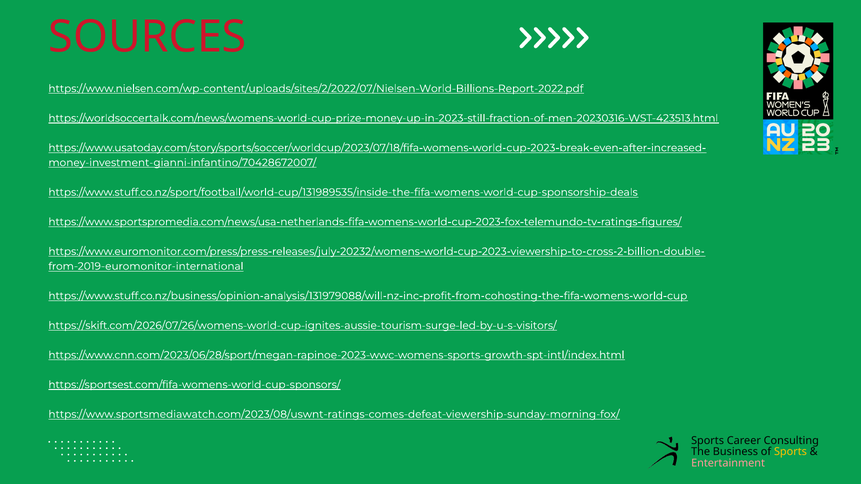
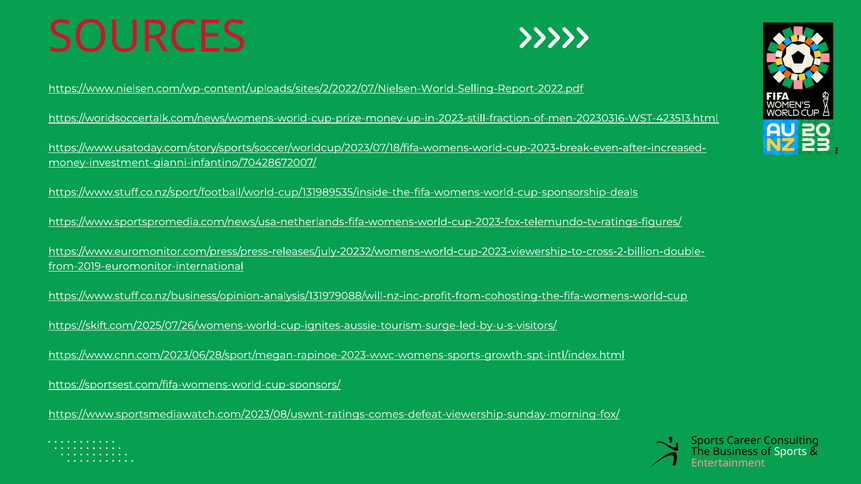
https://www.nielsen.com/wp-content/uploads/sites/2/2022/07/Nielsen-World-Billions-Report-2022.pdf: https://www.nielsen.com/wp-content/uploads/sites/2/2022/07/Nielsen-World-Billions-Report-2022.pdf -> https://www.nielsen.com/wp-content/uploads/sites/2/2022/07/Nielsen-World-Selling-Report-2022.pdf
https://skift.com/2026/07/26/womens-world-cup-ignites-aussie-tourism-surge-led-by-u-s-visitors/: https://skift.com/2026/07/26/womens-world-cup-ignites-aussie-tourism-surge-led-by-u-s-visitors/ -> https://skift.com/2025/07/26/womens-world-cup-ignites-aussie-tourism-surge-led-by-u-s-visitors/
Sports at (790, 452) colour: yellow -> white
